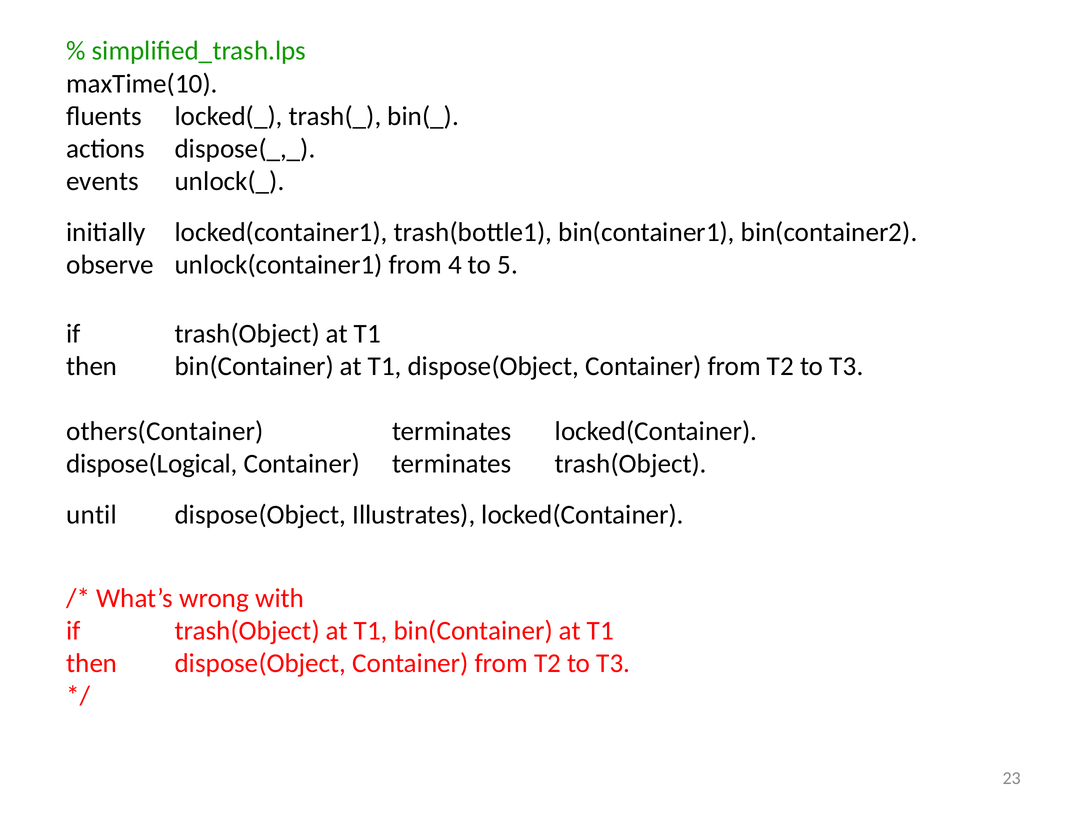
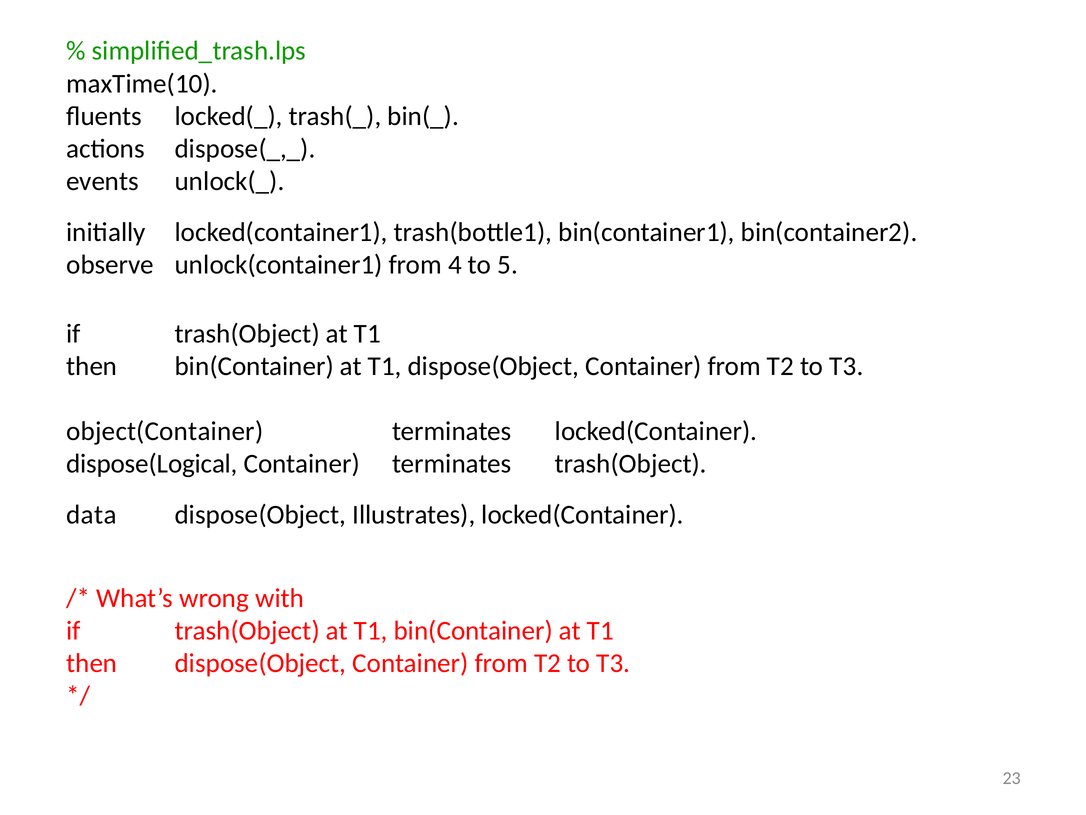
others(Container: others(Container -> object(Container
until: until -> data
